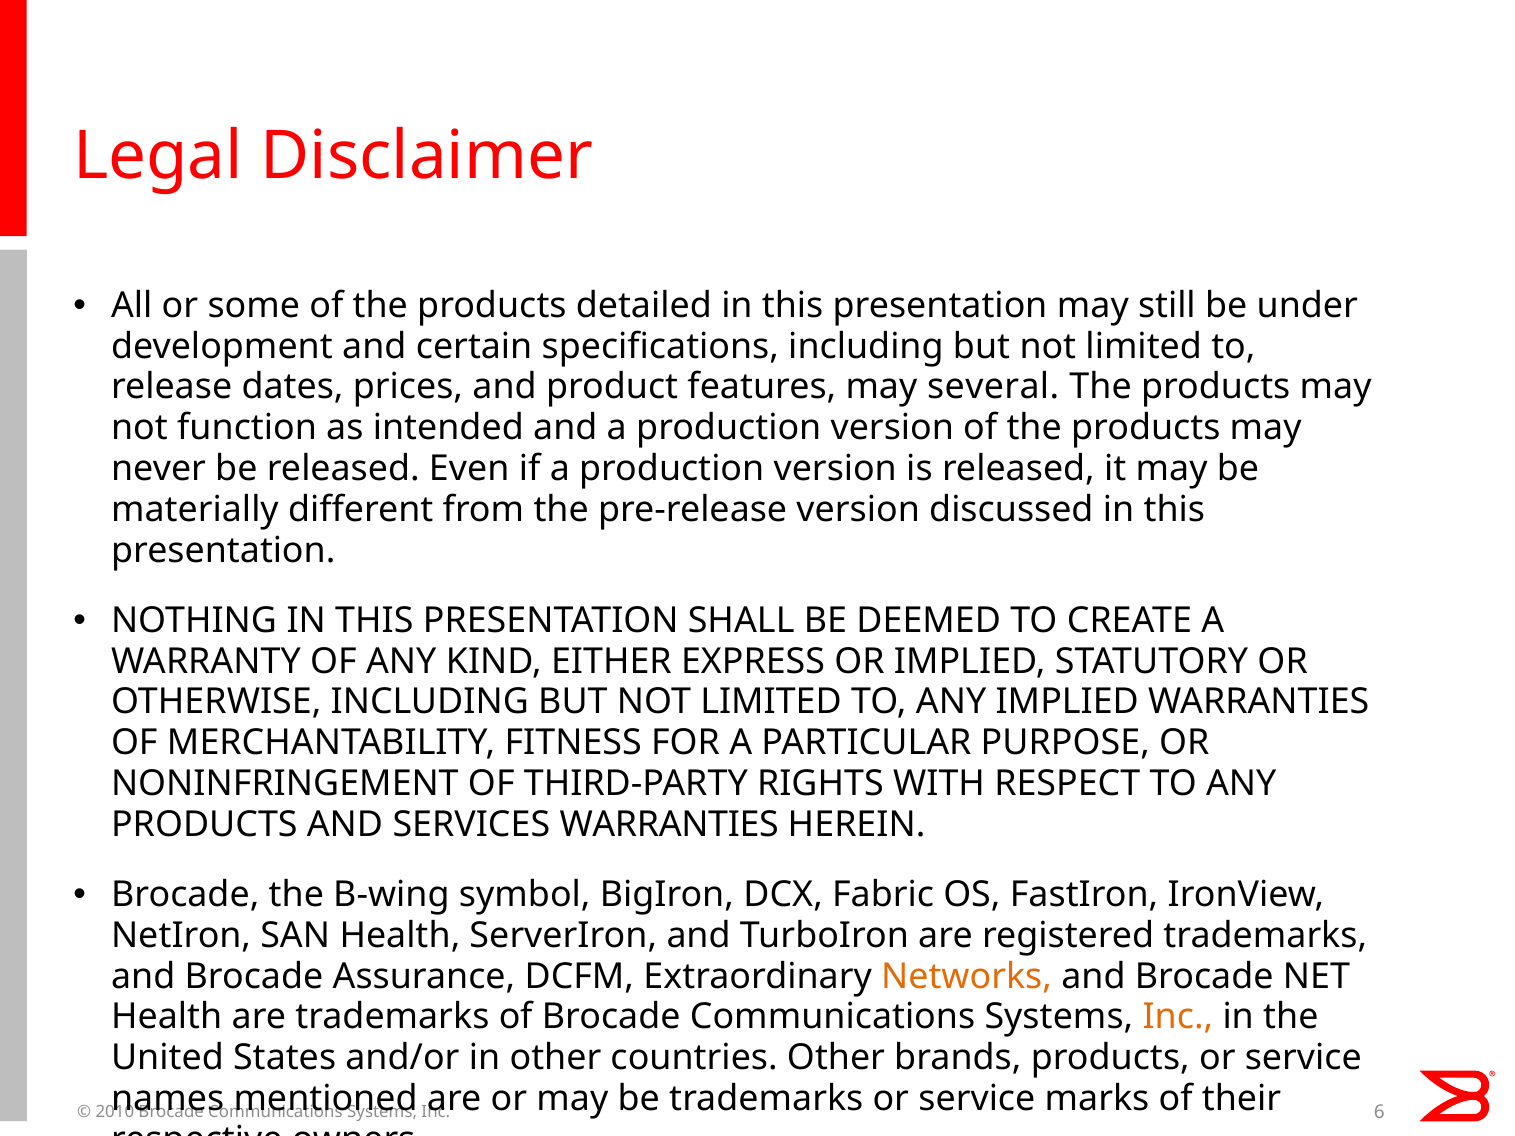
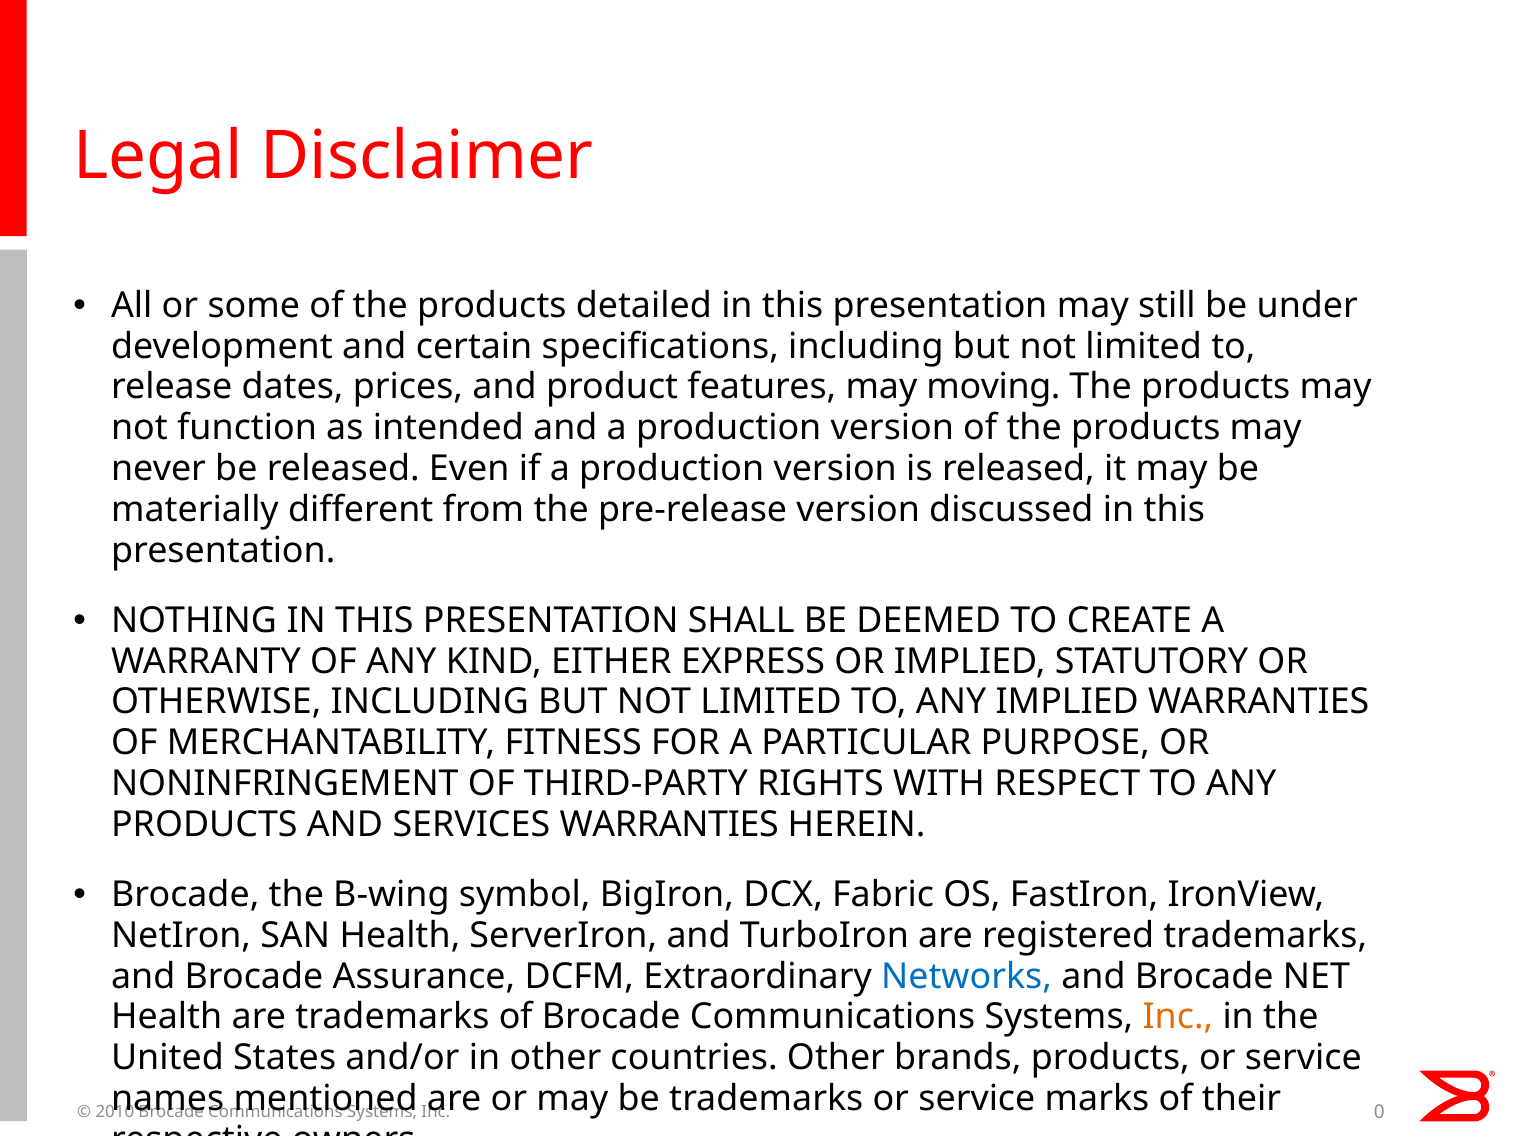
several: several -> moving
Networks colour: orange -> blue
6: 6 -> 0
